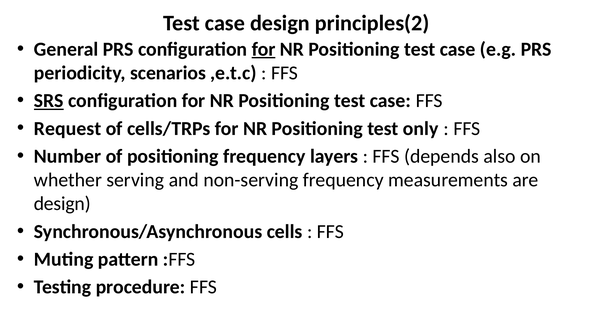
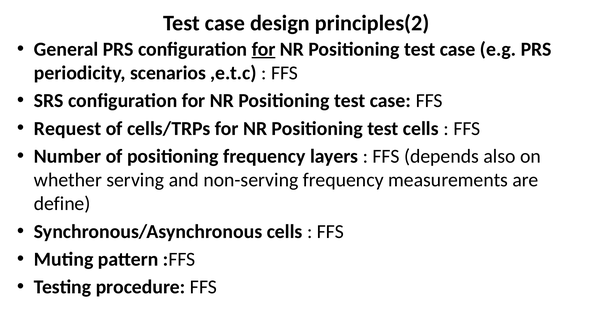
SRS underline: present -> none
test only: only -> cells
design at (62, 204): design -> define
